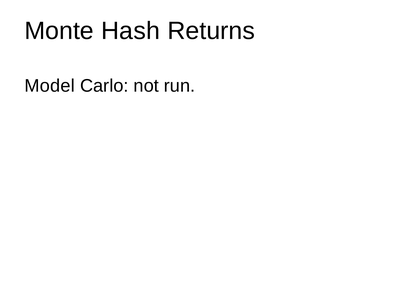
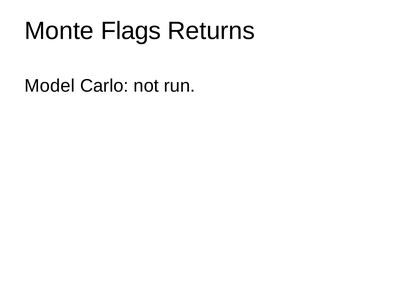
Hash: Hash -> Flags
